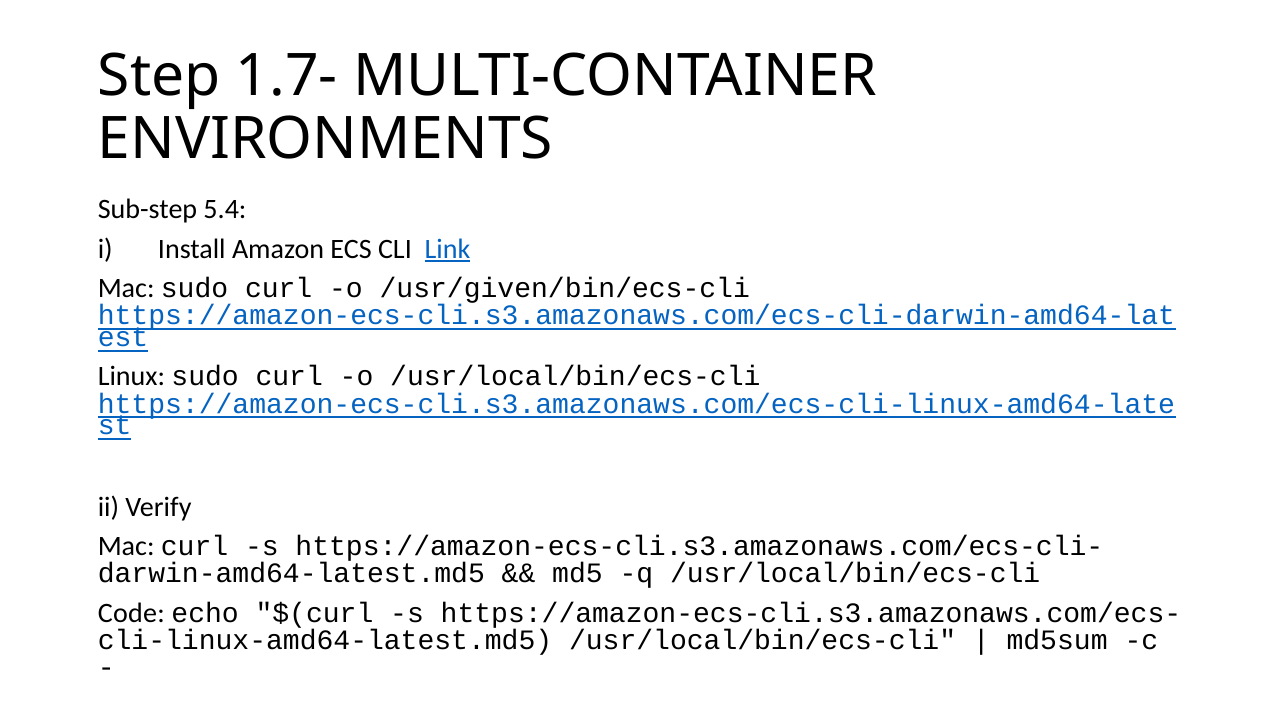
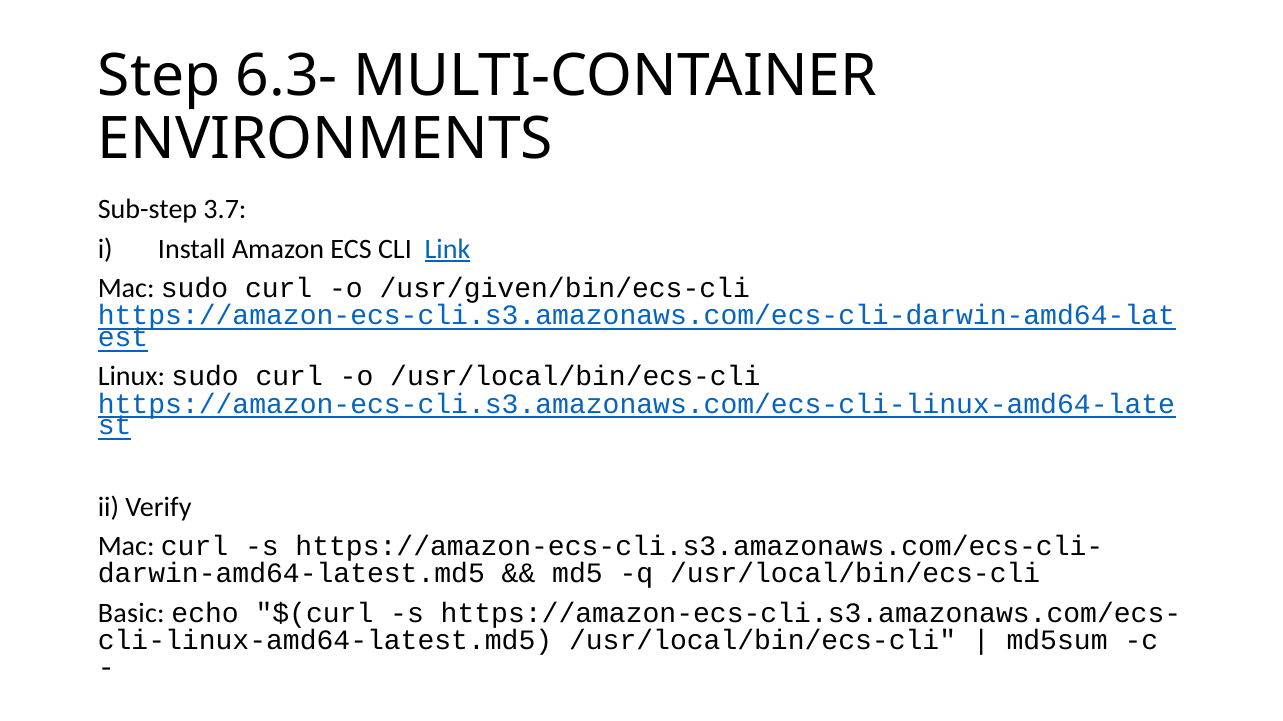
1.7-: 1.7- -> 6.3-
5.4: 5.4 -> 3.7
Code: Code -> Basic
